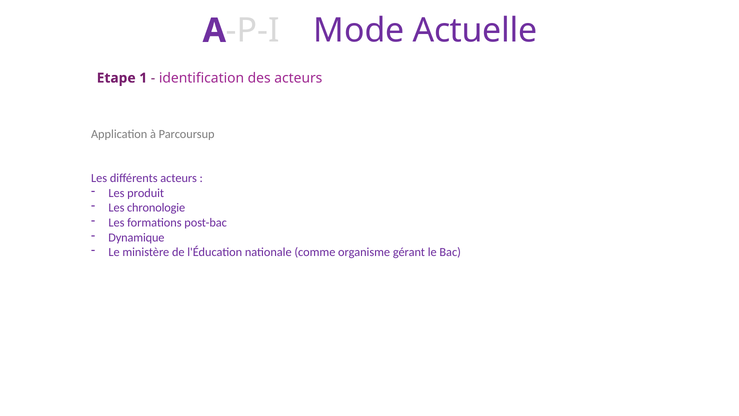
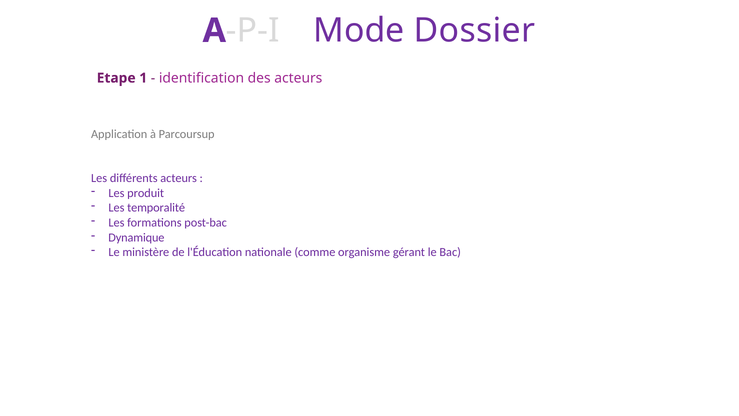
Actuelle: Actuelle -> Dossier
chronologie: chronologie -> temporalité
